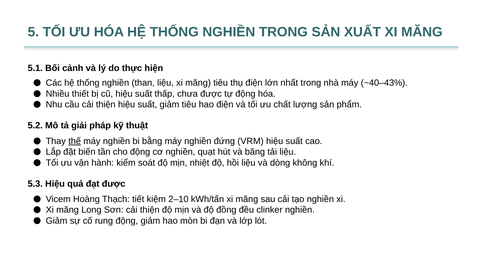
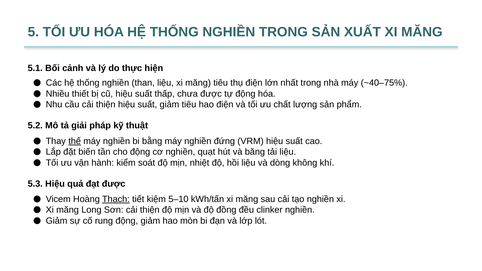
~40–43%: ~40–43% -> ~40–75%
Thạch underline: none -> present
2–10: 2–10 -> 5–10
